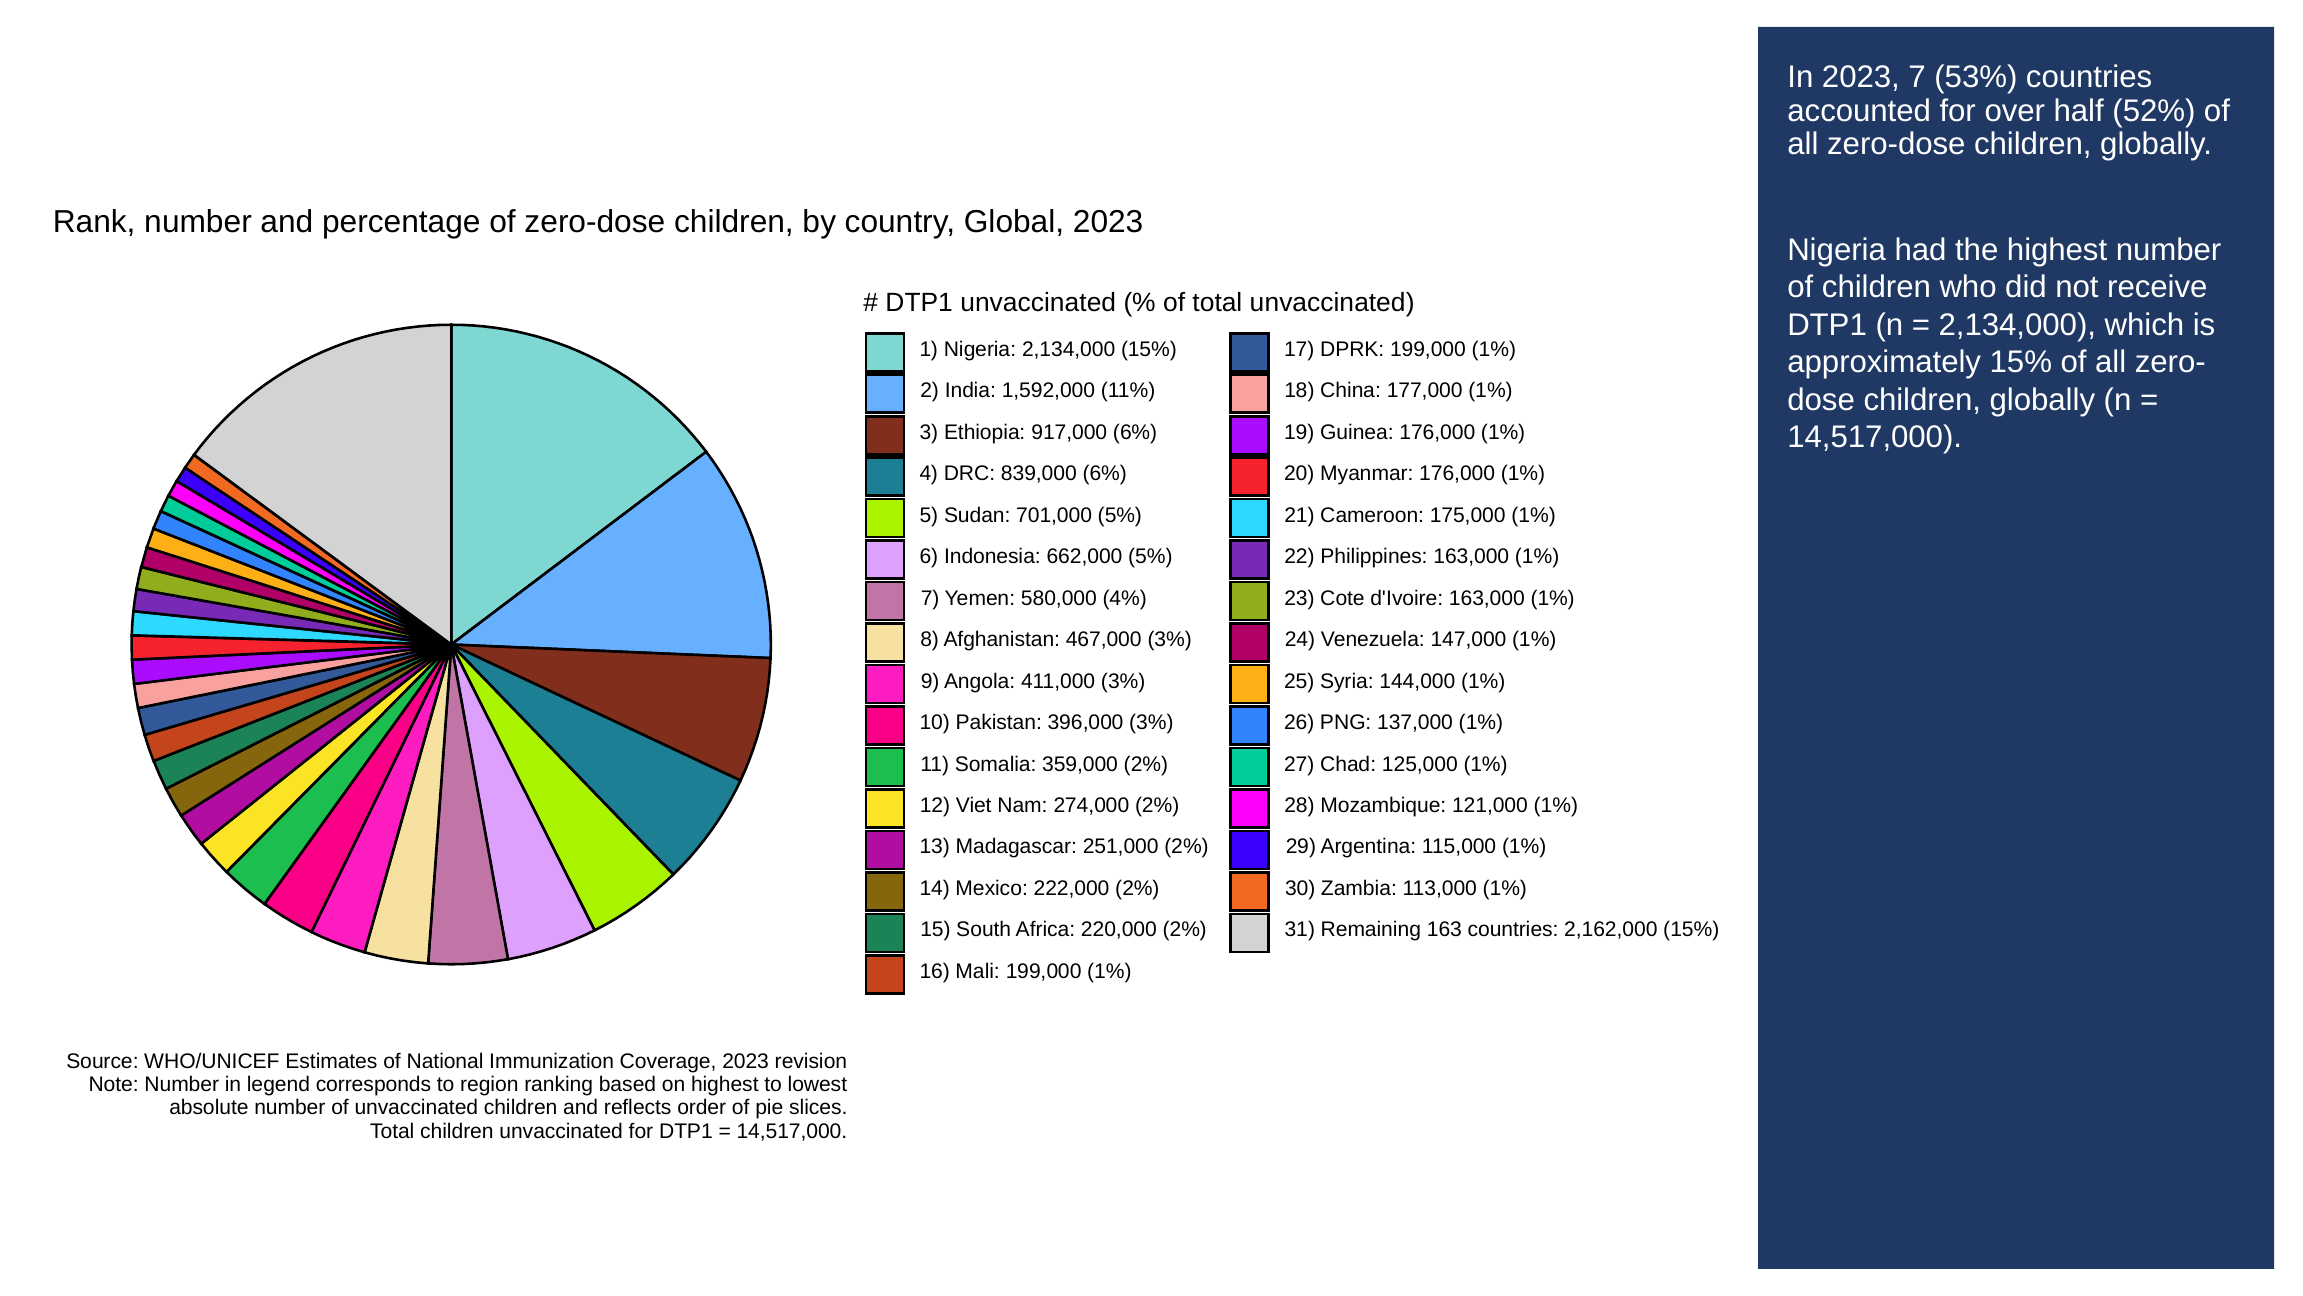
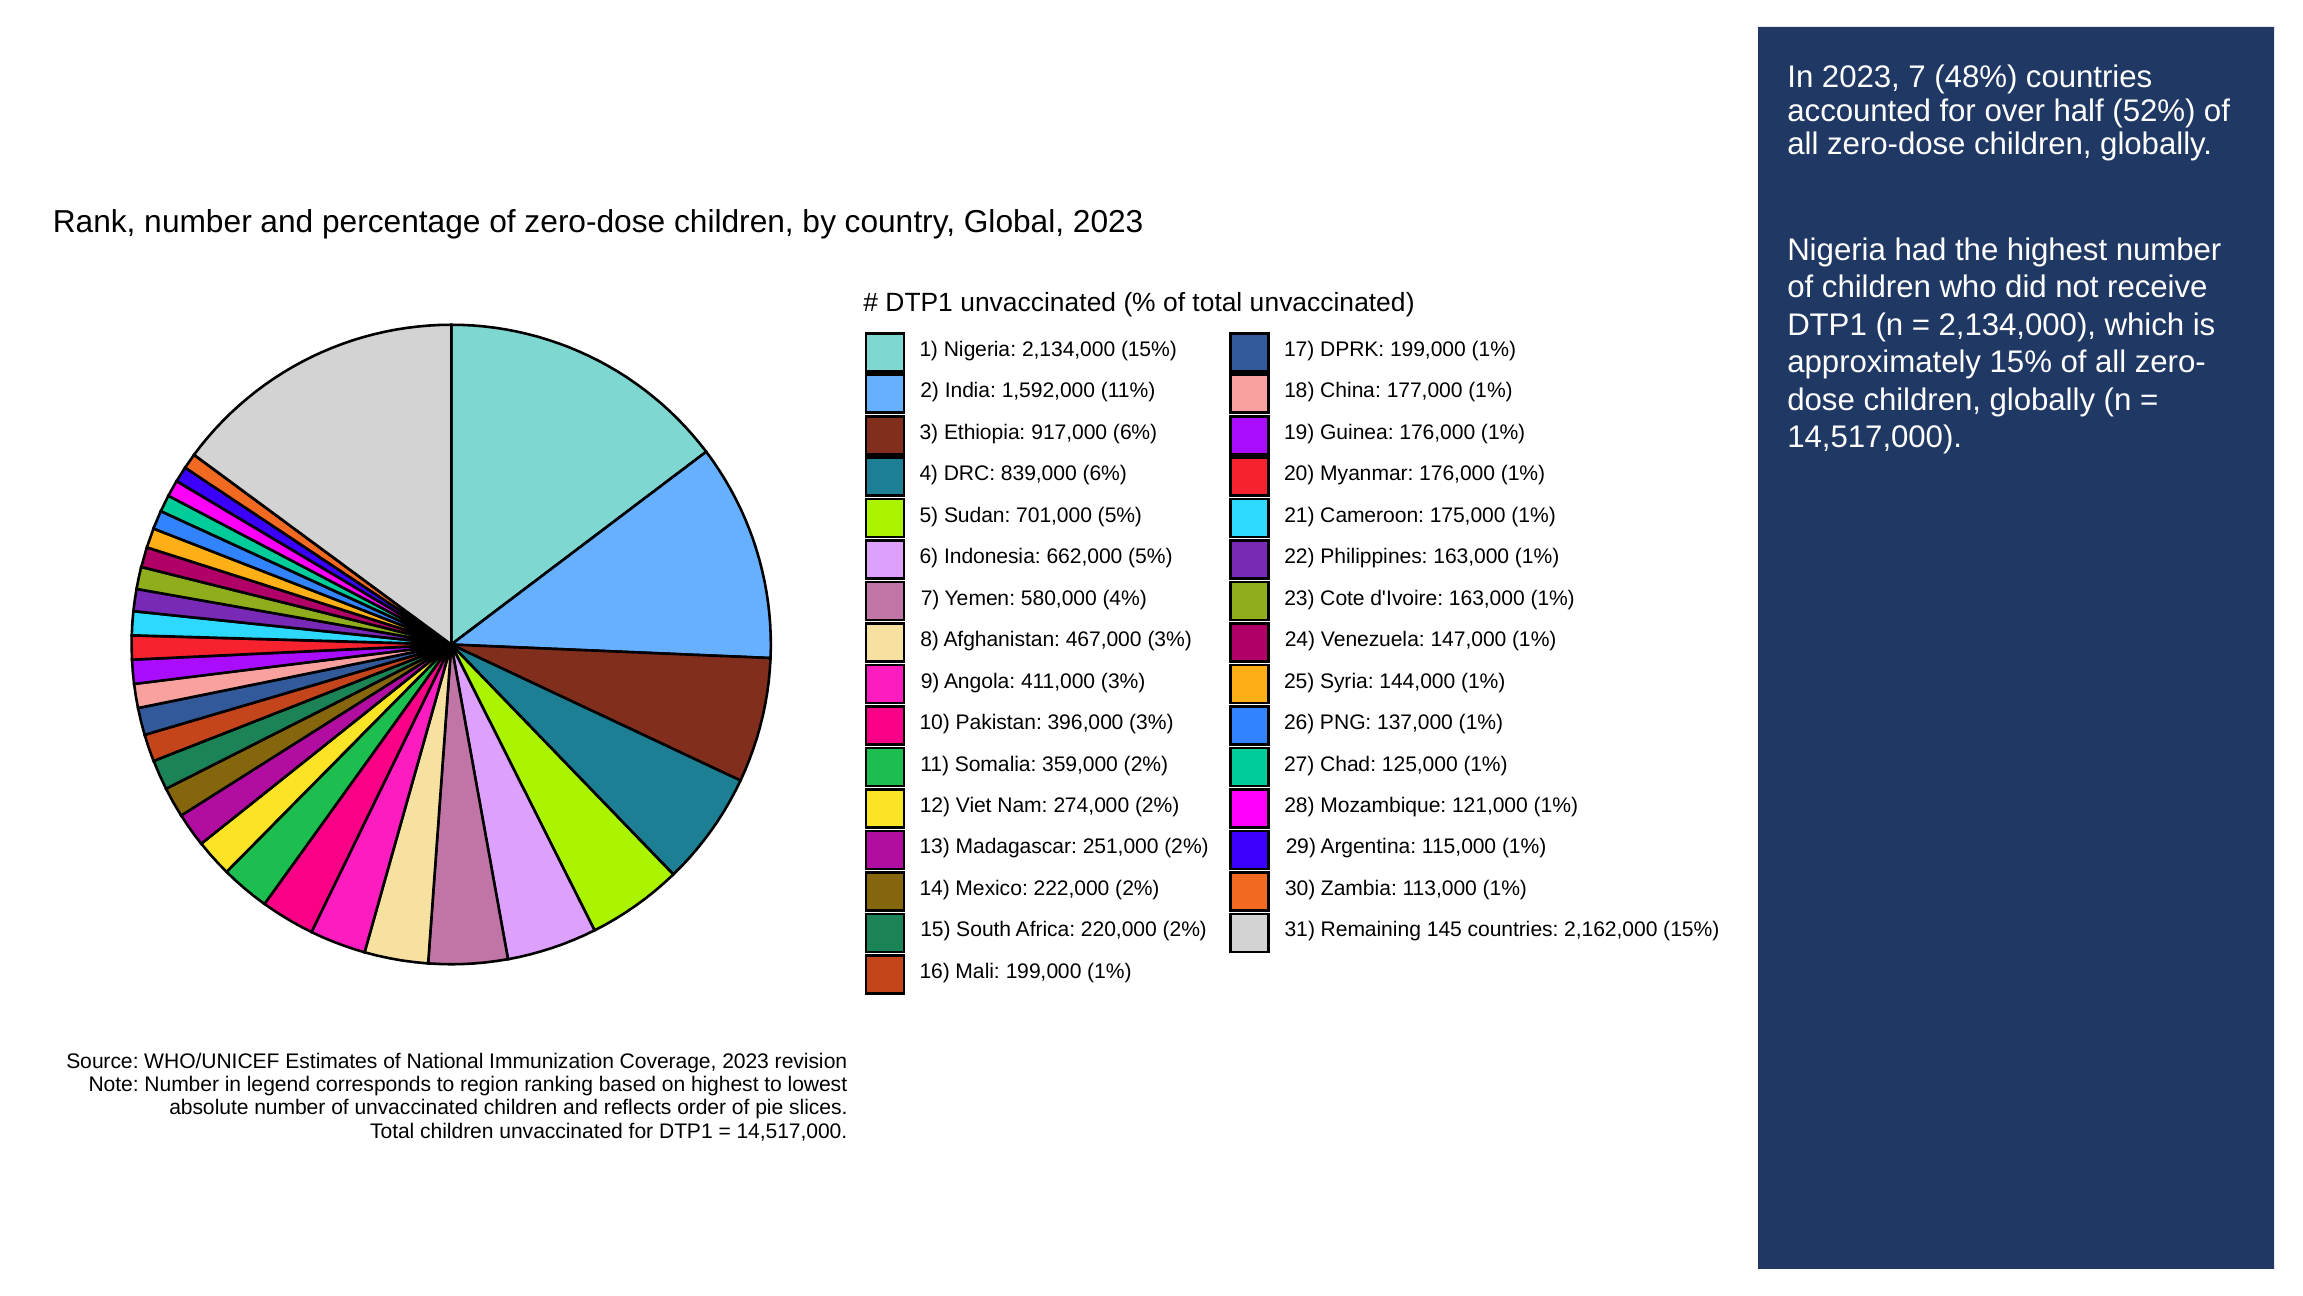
53%: 53% -> 48%
163: 163 -> 145
